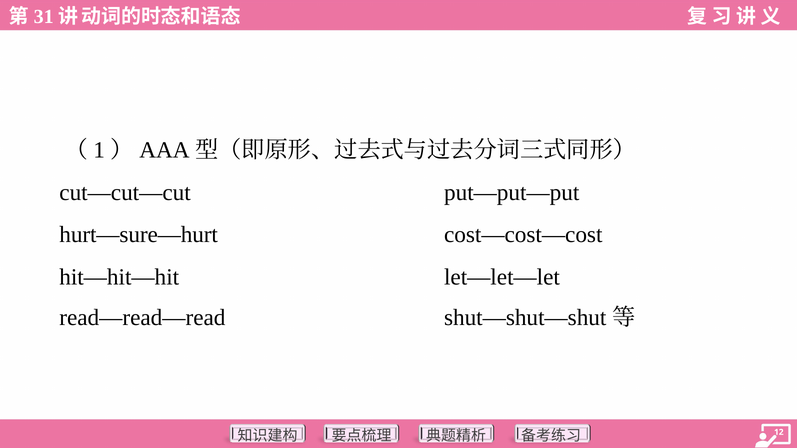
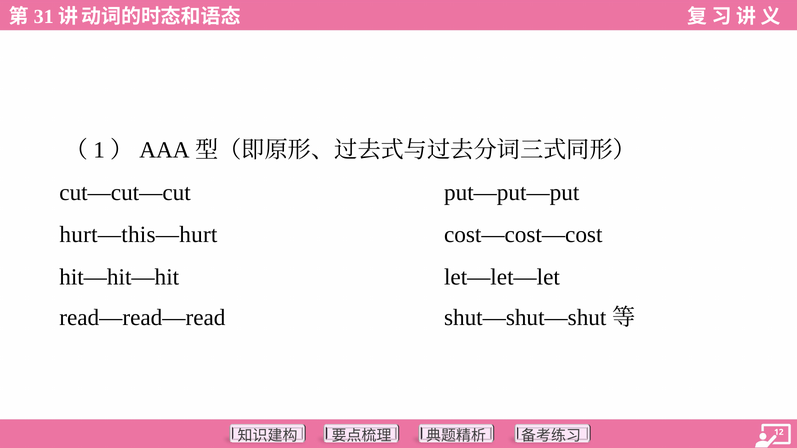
hurt—sure—hurt: hurt—sure—hurt -> hurt—this—hurt
